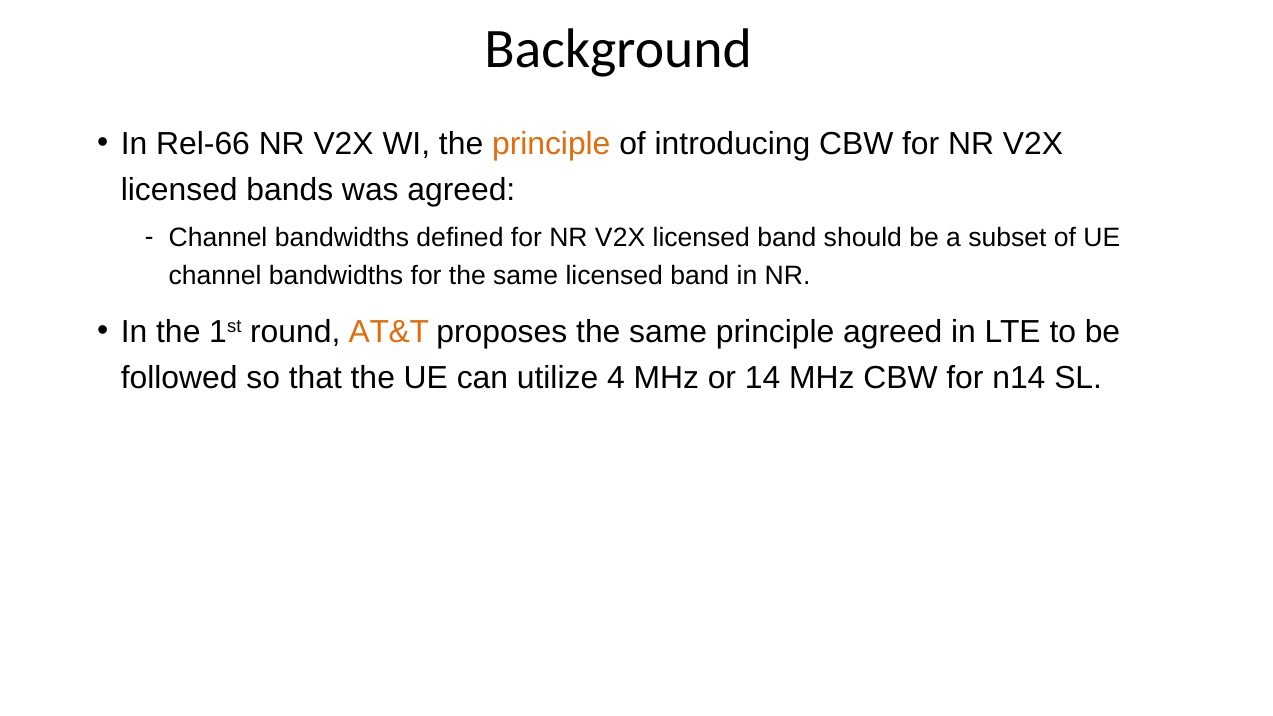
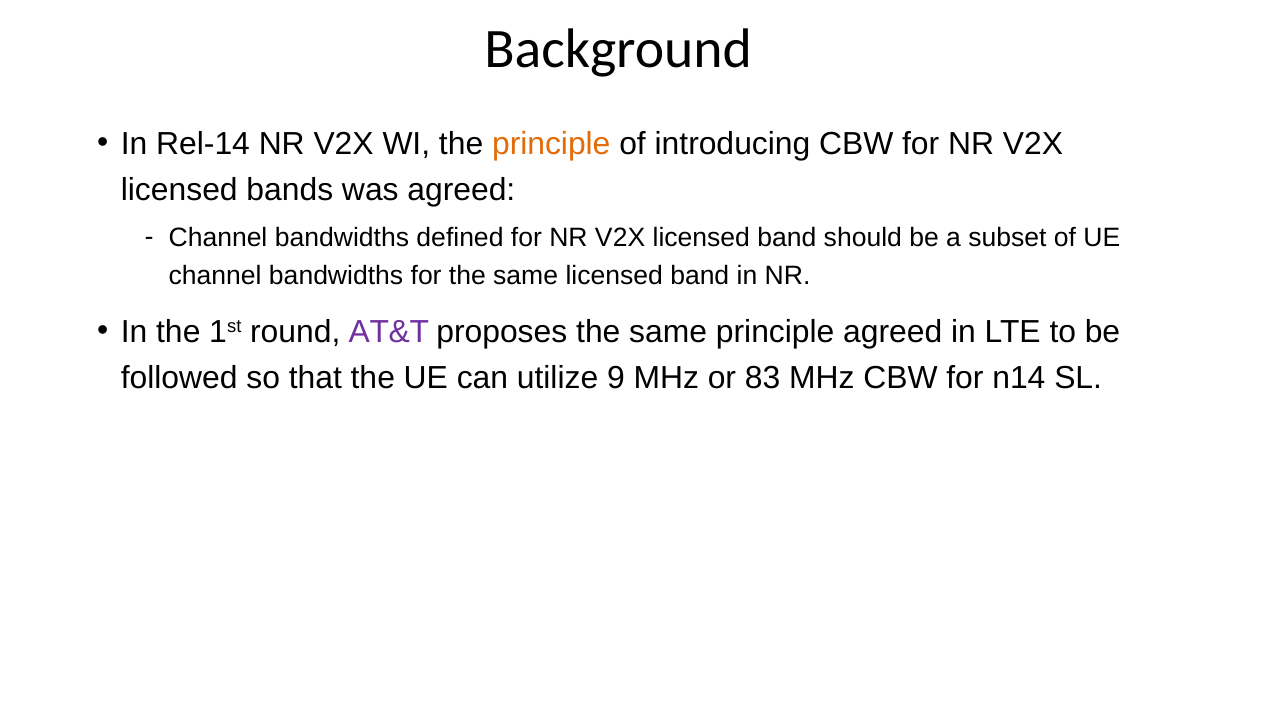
Rel-66: Rel-66 -> Rel-14
AT&T colour: orange -> purple
4: 4 -> 9
14: 14 -> 83
